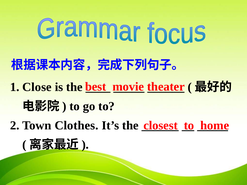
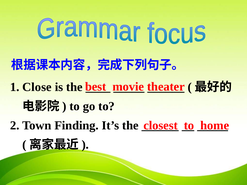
Clothes: Clothes -> Finding
